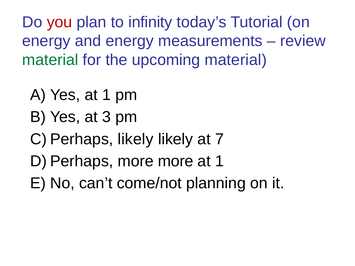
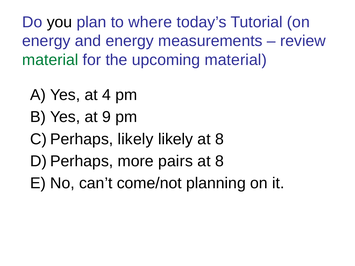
you colour: red -> black
infinity: infinity -> where
Yes at 1: 1 -> 4
3: 3 -> 9
likely at 7: 7 -> 8
more more: more -> pairs
1 at (219, 161): 1 -> 8
